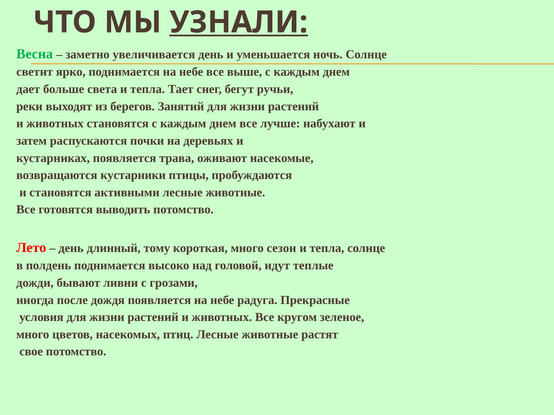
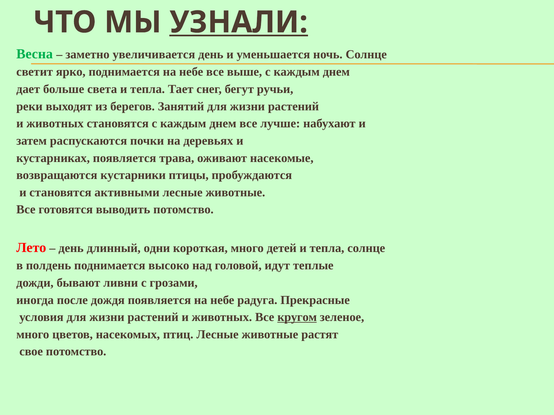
тому: тому -> одни
сезон: сезон -> детей
кругом underline: none -> present
